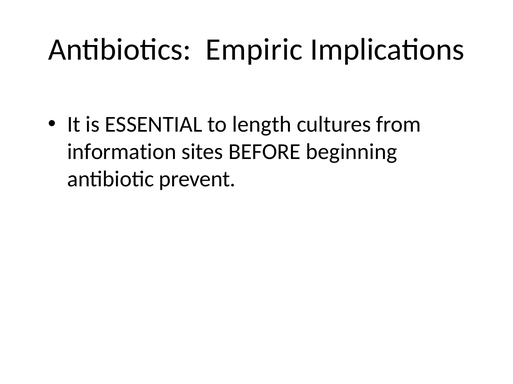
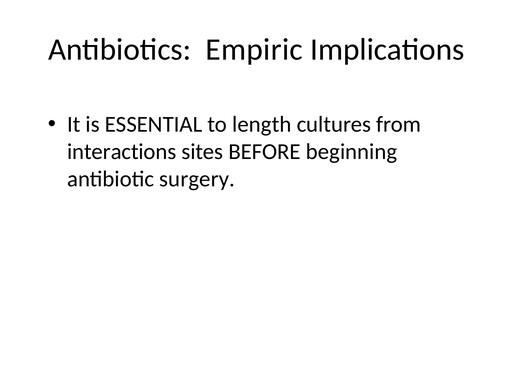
information: information -> interactions
prevent: prevent -> surgery
